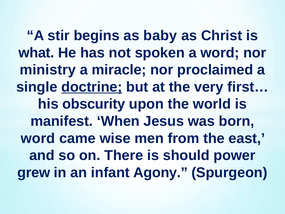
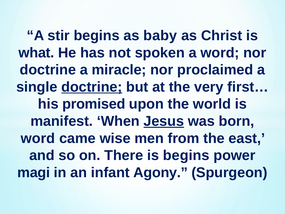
ministry at (48, 70): ministry -> doctrine
obscurity: obscurity -> promised
Jesus underline: none -> present
is should: should -> begins
grew: grew -> magi
